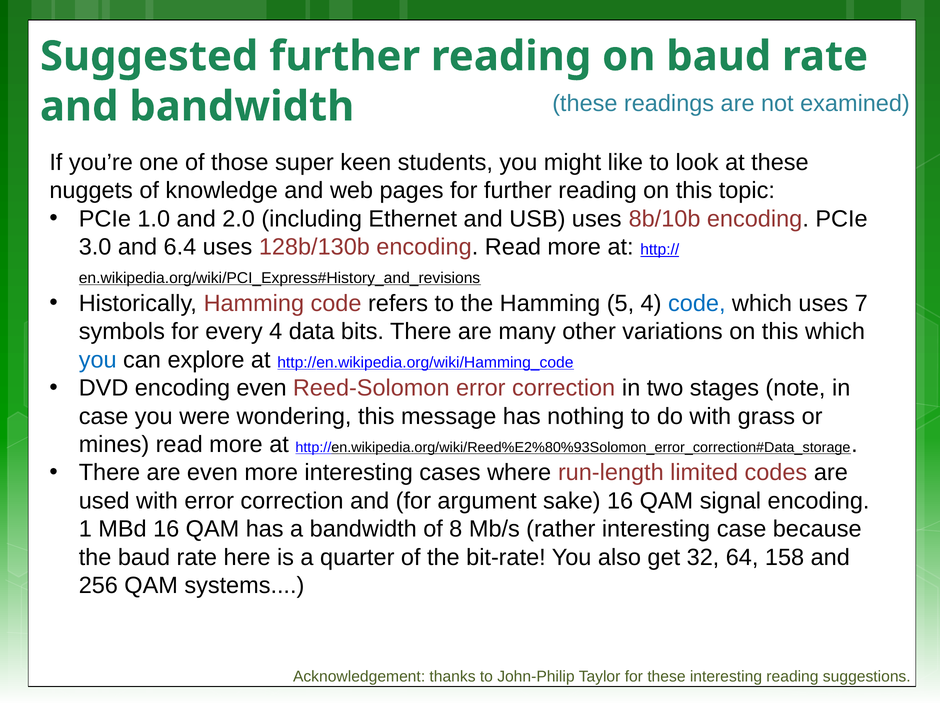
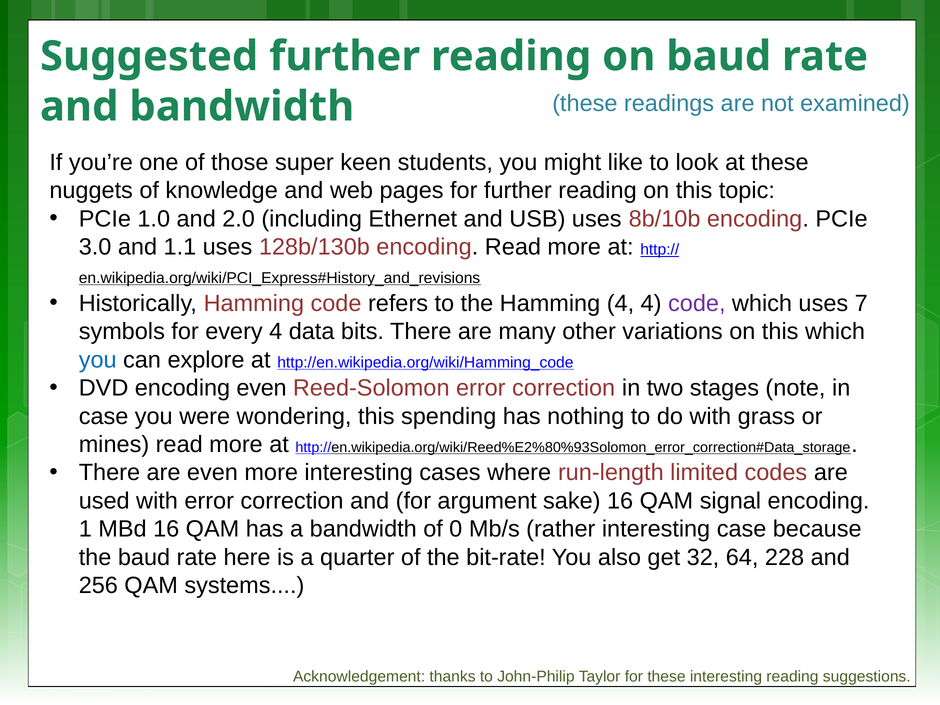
6.4: 6.4 -> 1.1
Hamming 5: 5 -> 4
code at (697, 303) colour: blue -> purple
message: message -> spending
8: 8 -> 0
158: 158 -> 228
